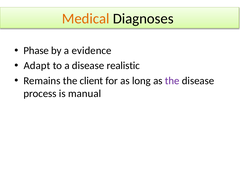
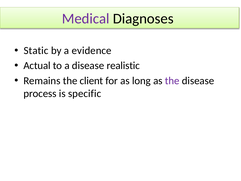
Medical colour: orange -> purple
Phase: Phase -> Static
Adapt: Adapt -> Actual
manual: manual -> specific
